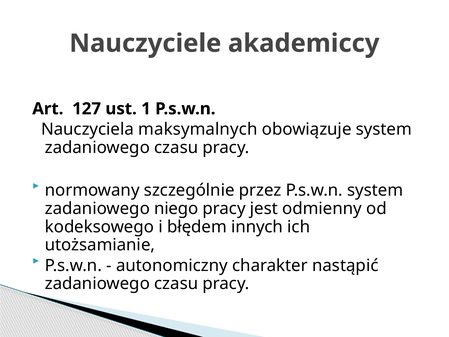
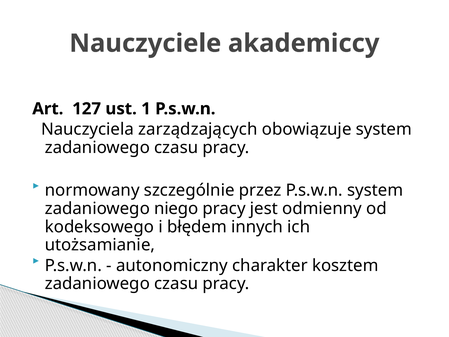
maksymalnych: maksymalnych -> zarządzających
nastąpić: nastąpić -> kosztem
